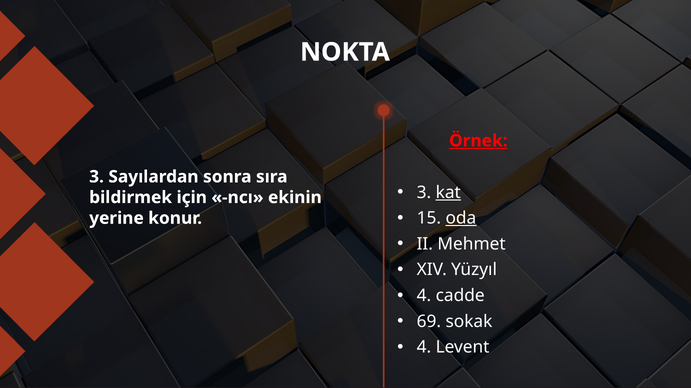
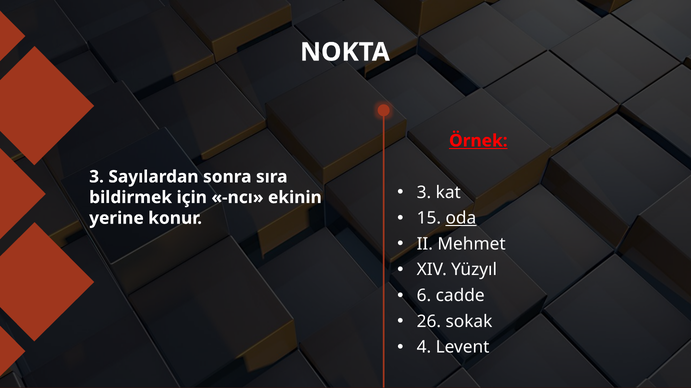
kat underline: present -> none
4 at (424, 296): 4 -> 6
69: 69 -> 26
